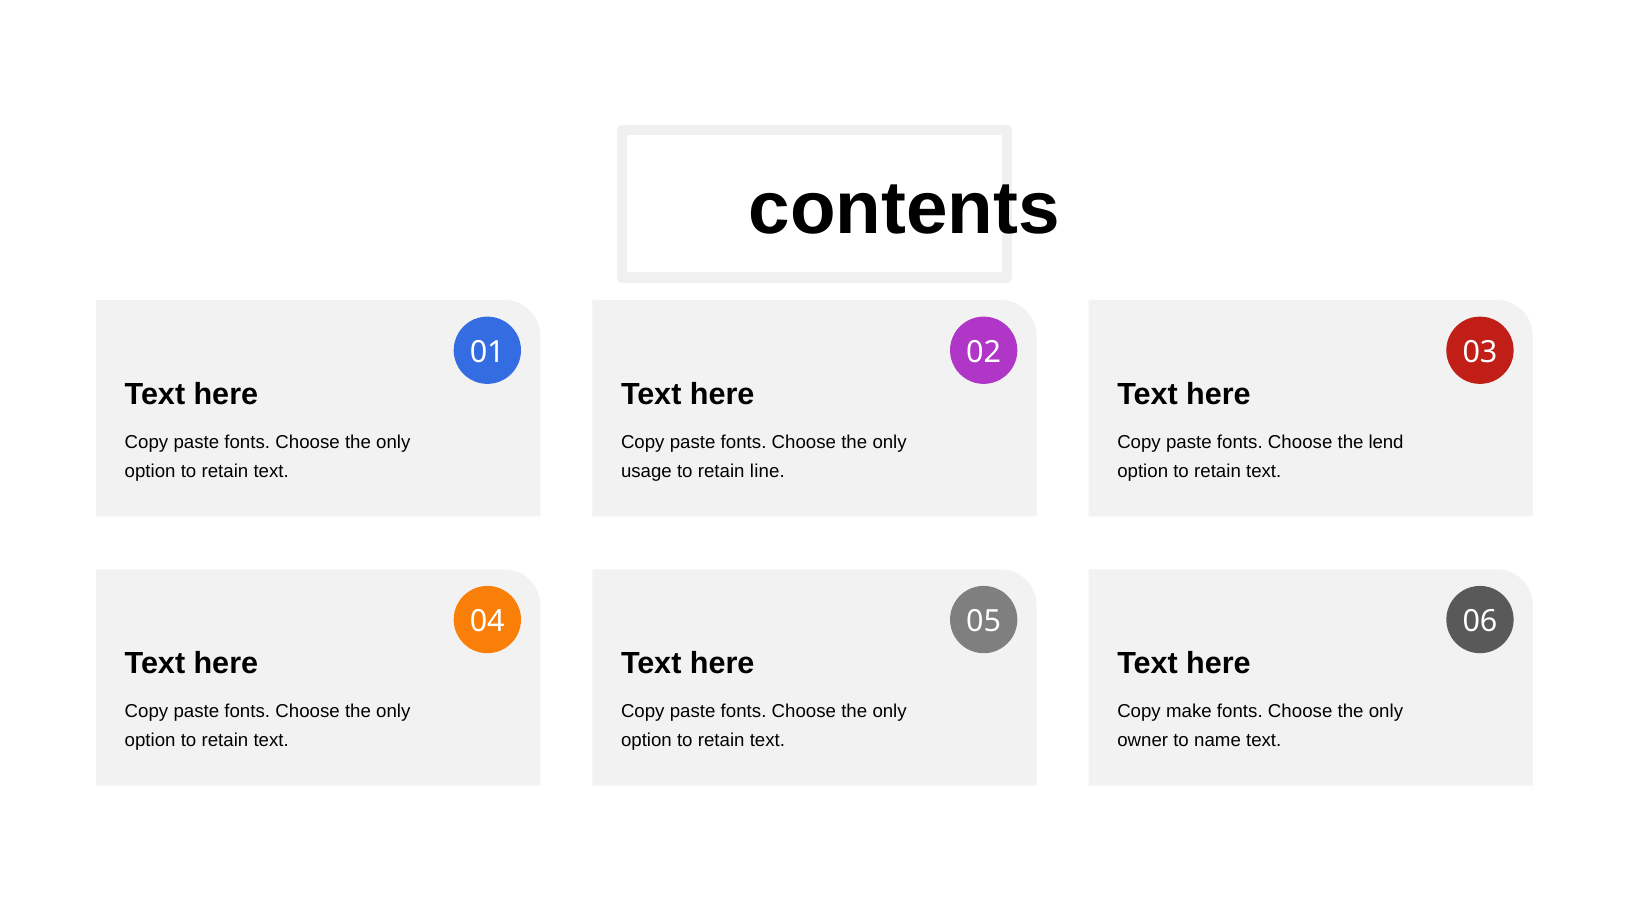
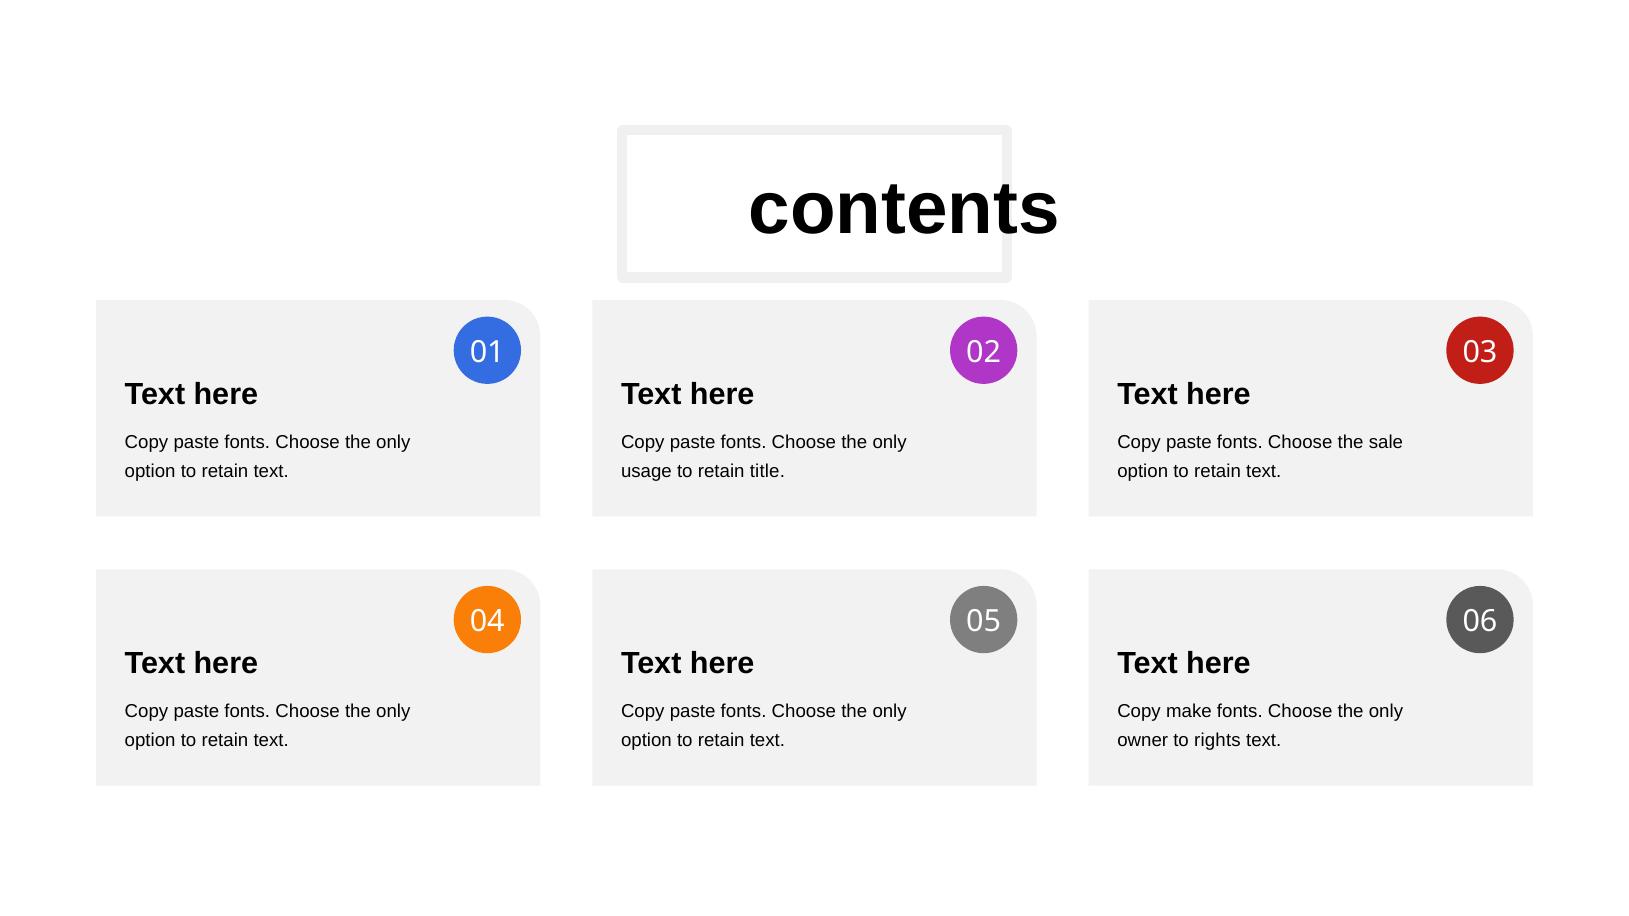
lend: lend -> sale
line: line -> title
name: name -> rights
